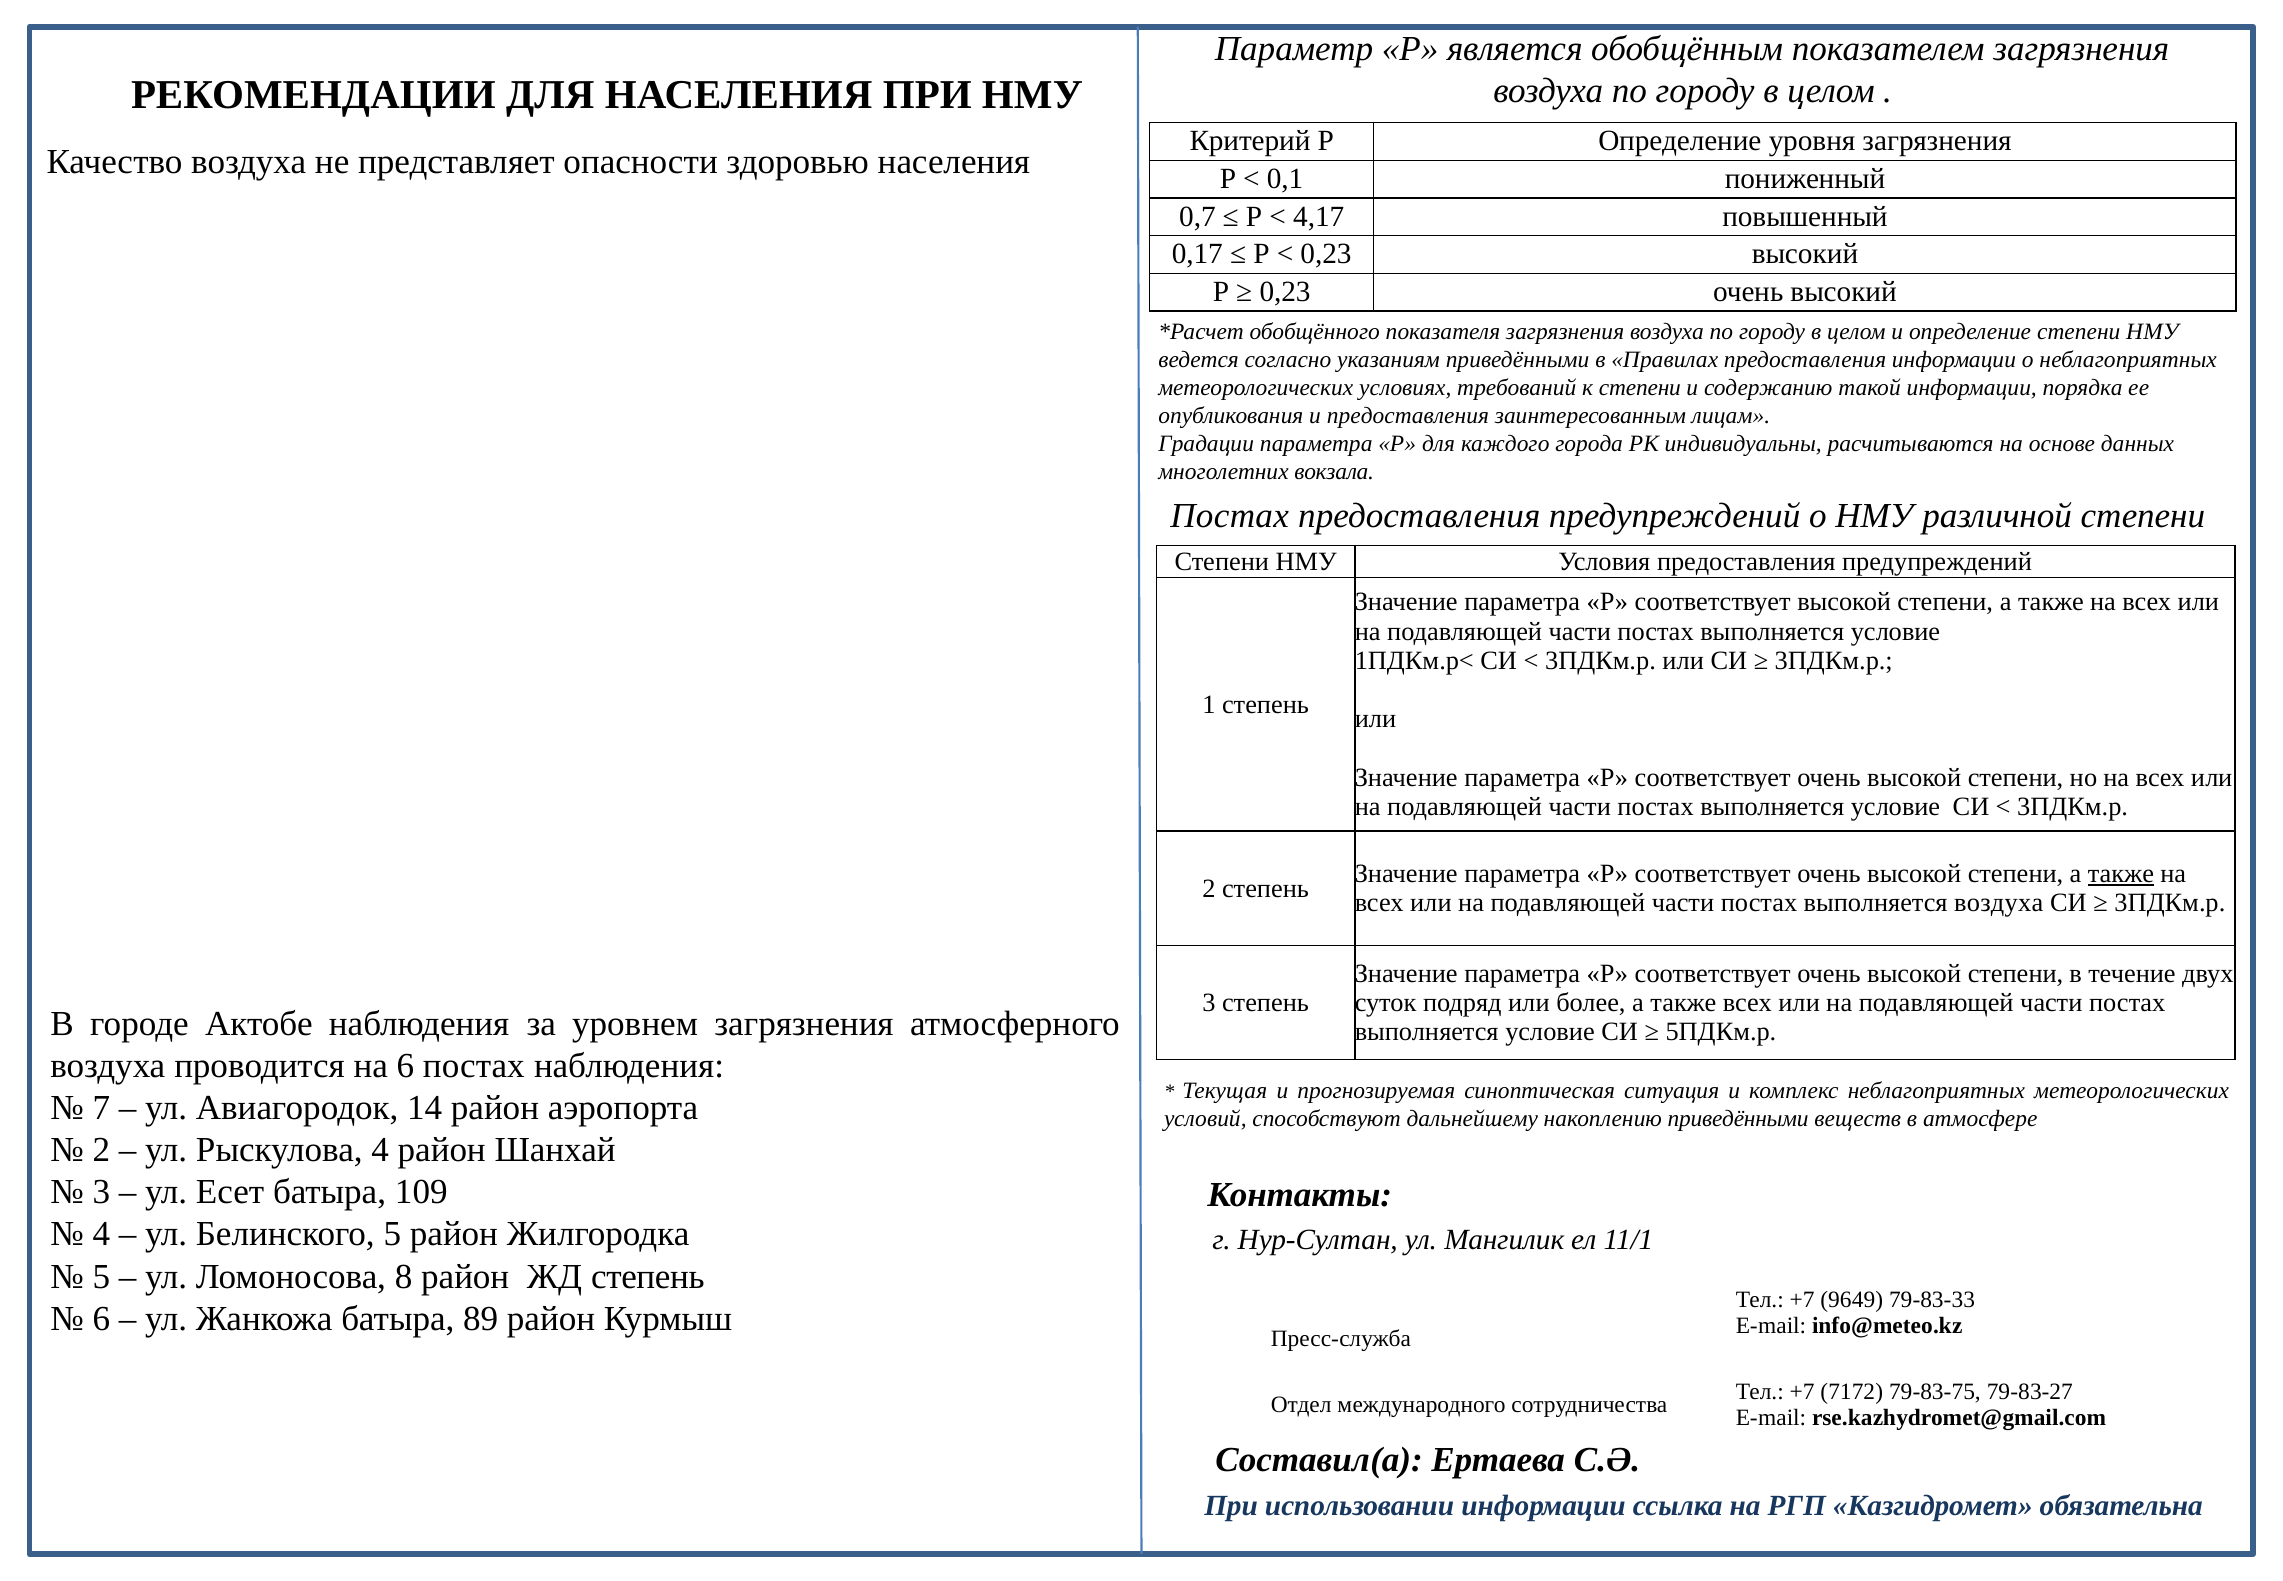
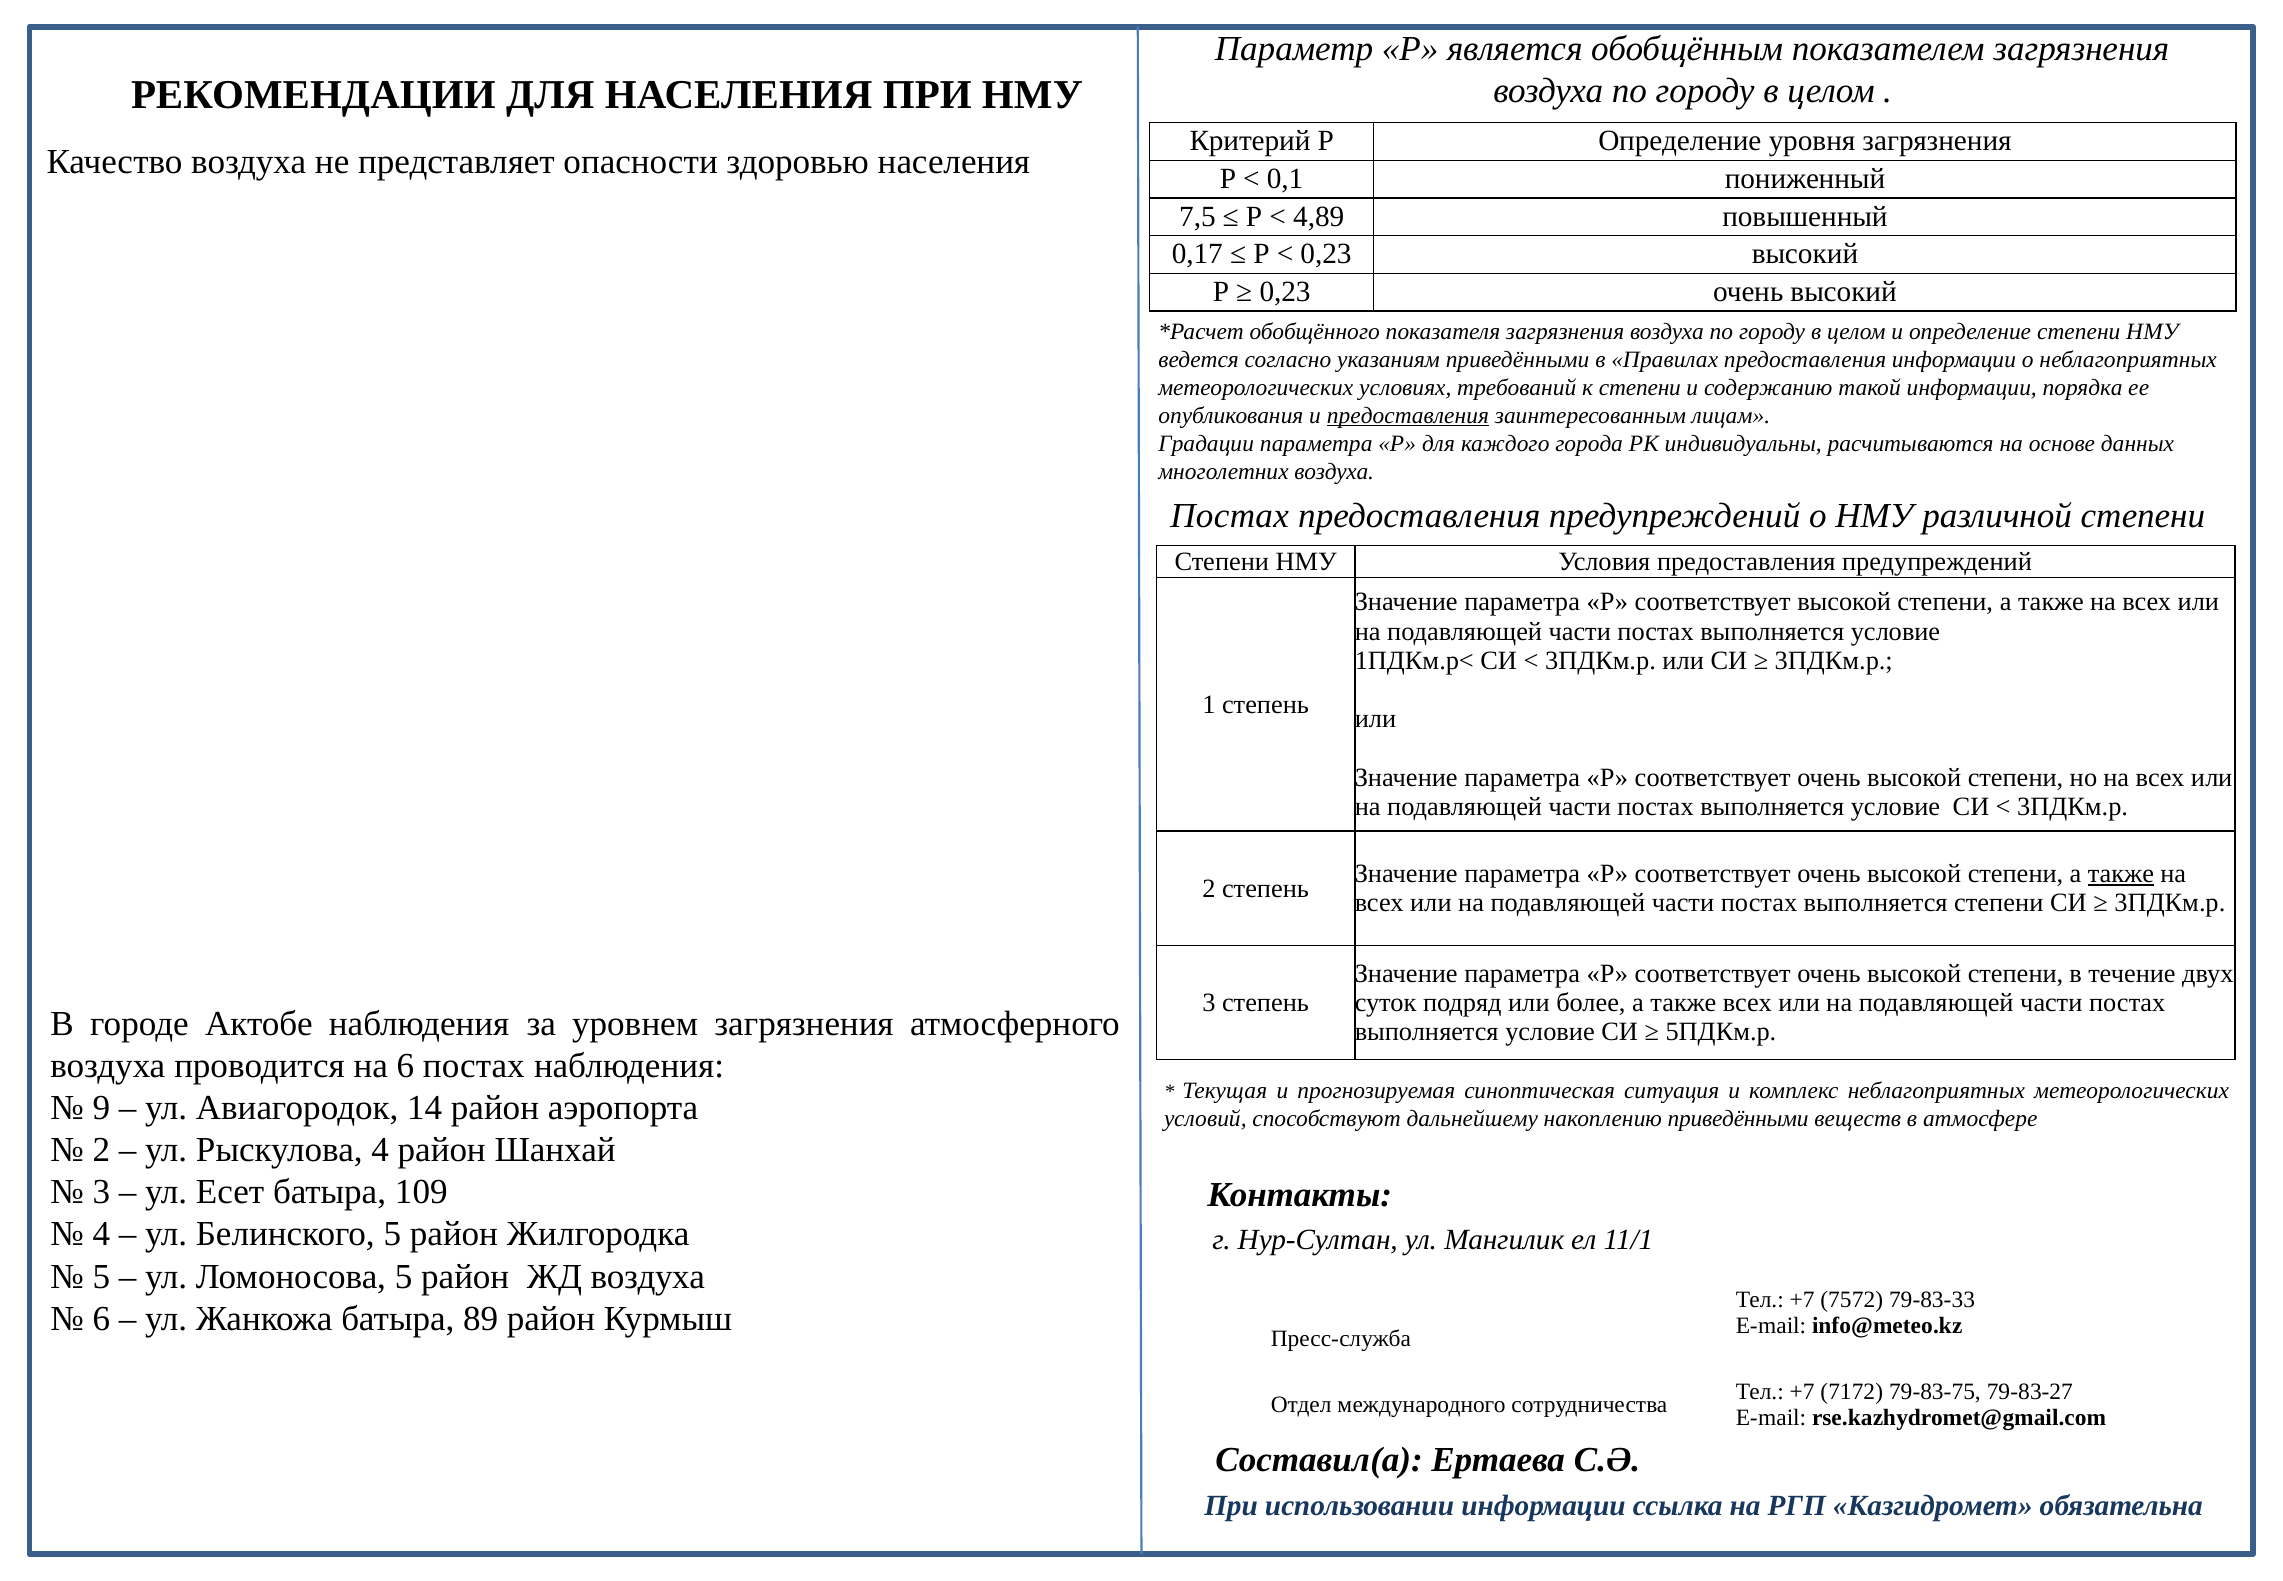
0,7: 0,7 -> 7,5
4,17: 4,17 -> 4,89
предоставления at (1408, 415) underline: none -> present
многолетних вокзала: вокзала -> воздуха
выполняется воздуха: воздуха -> степени
7: 7 -> 9
Ломоносова 8: 8 -> 5
ЖД степень: степень -> воздуха
9649: 9649 -> 7572
